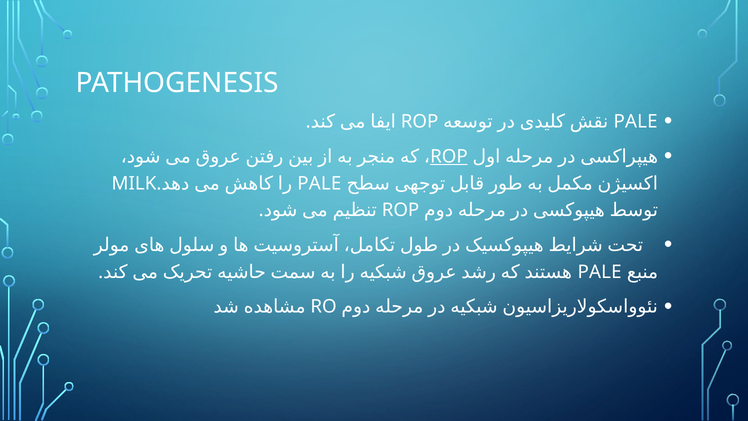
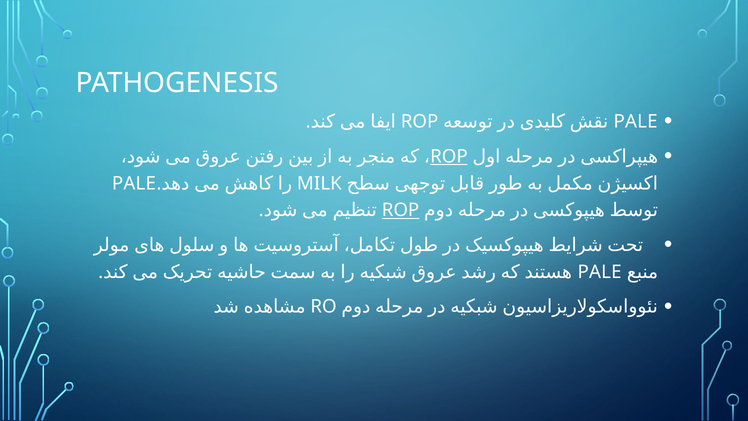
MILK at (134, 183): MILK -> PALE
PALE at (319, 183): PALE -> MILK
ROP at (401, 210) underline: none -> present
